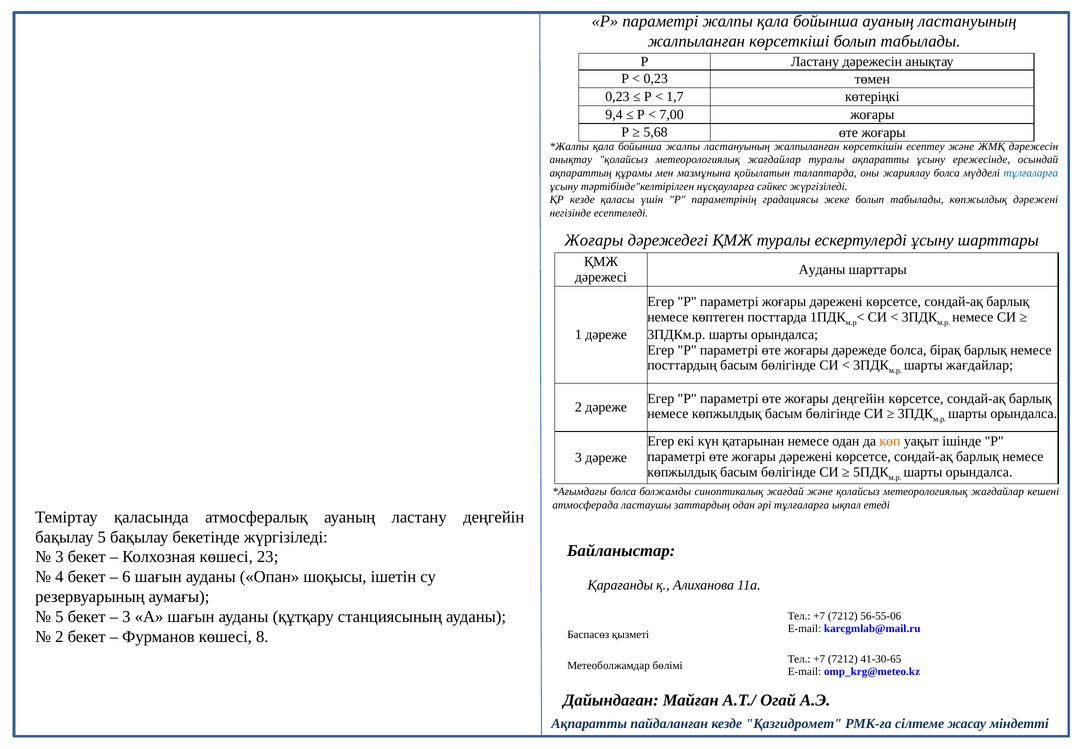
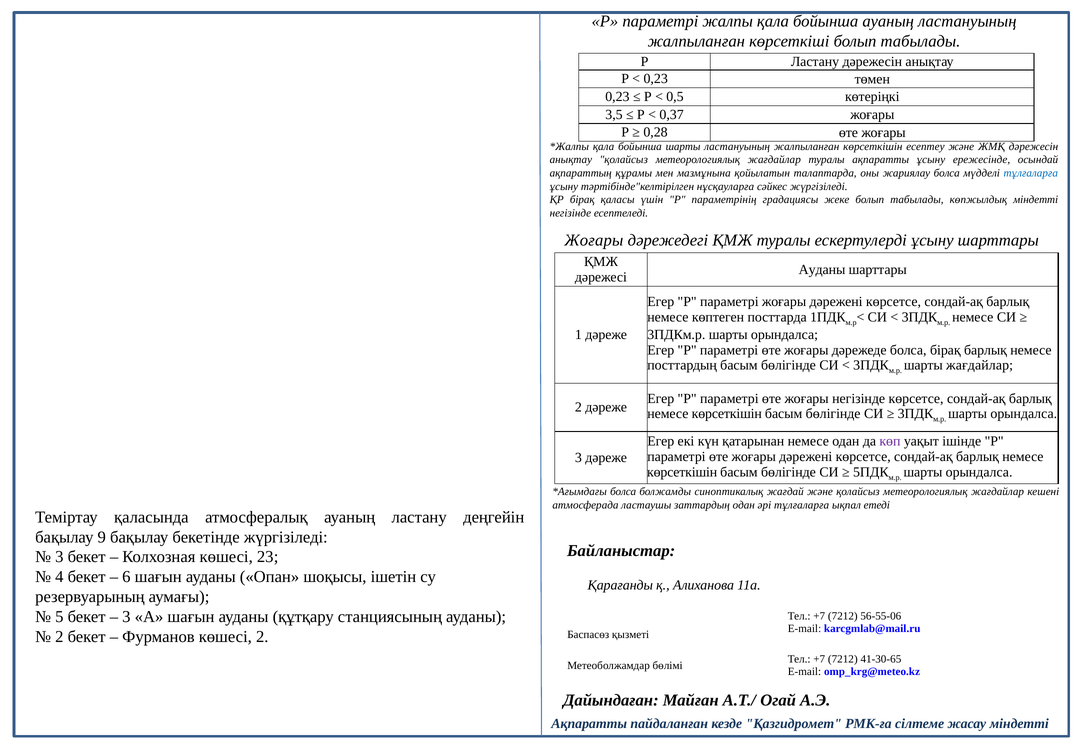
1,7: 1,7 -> 0,5
9,4: 9,4 -> 3,5
7,00: 7,00 -> 0,37
5,68: 5,68 -> 0,28
бойынша жалпы: жалпы -> шарты
ҚР кезде: кезде -> бірақ
көпжылдық дәрежені: дәрежені -> міндетті
жоғары деңгейін: деңгейін -> негізінде
көпжылдық at (727, 414): көпжылдық -> көрсеткішін
көп colour: orange -> purple
көпжылдық at (682, 472): көпжылдық -> көрсеткішін
бақылау 5: 5 -> 9
көшесі 8: 8 -> 2
